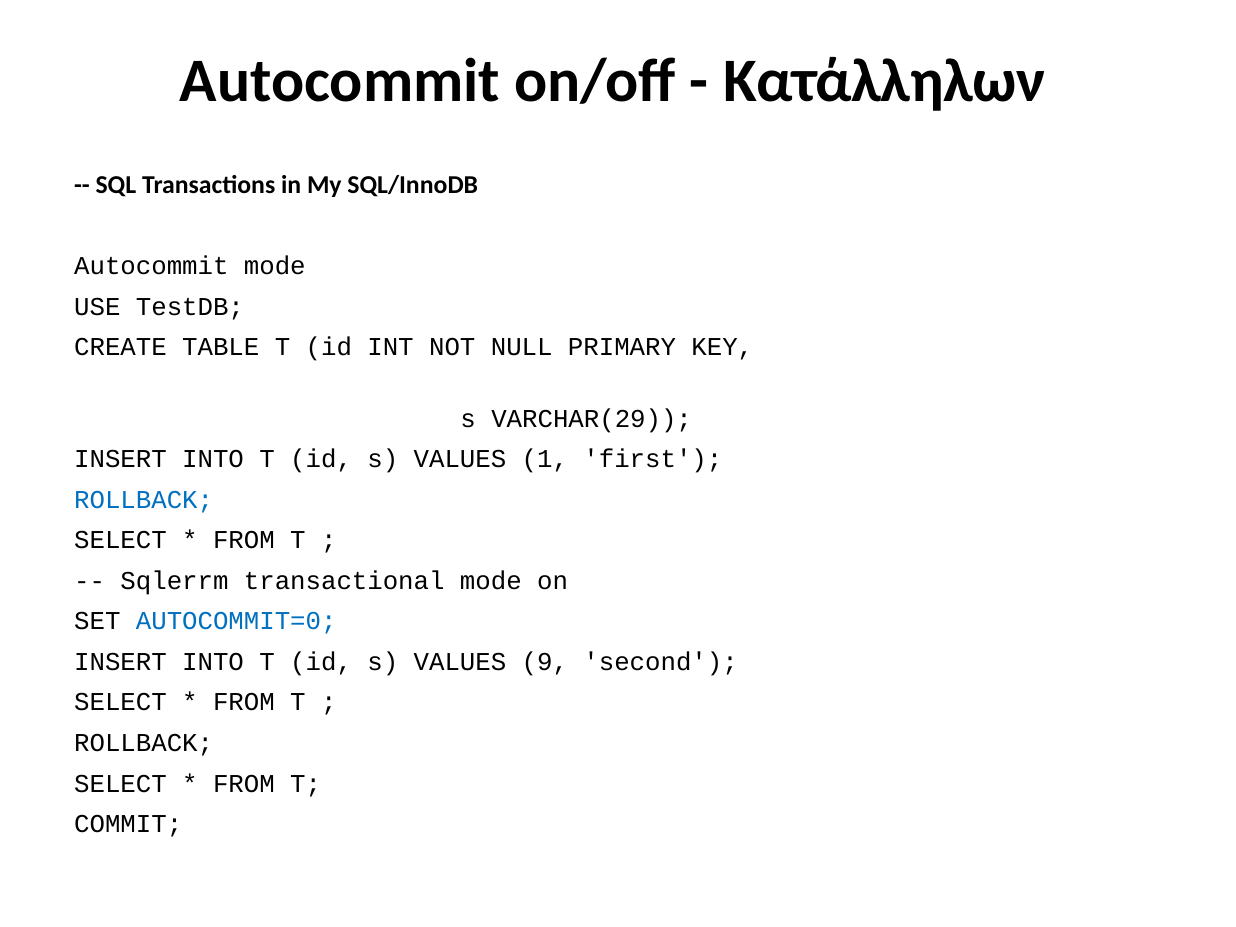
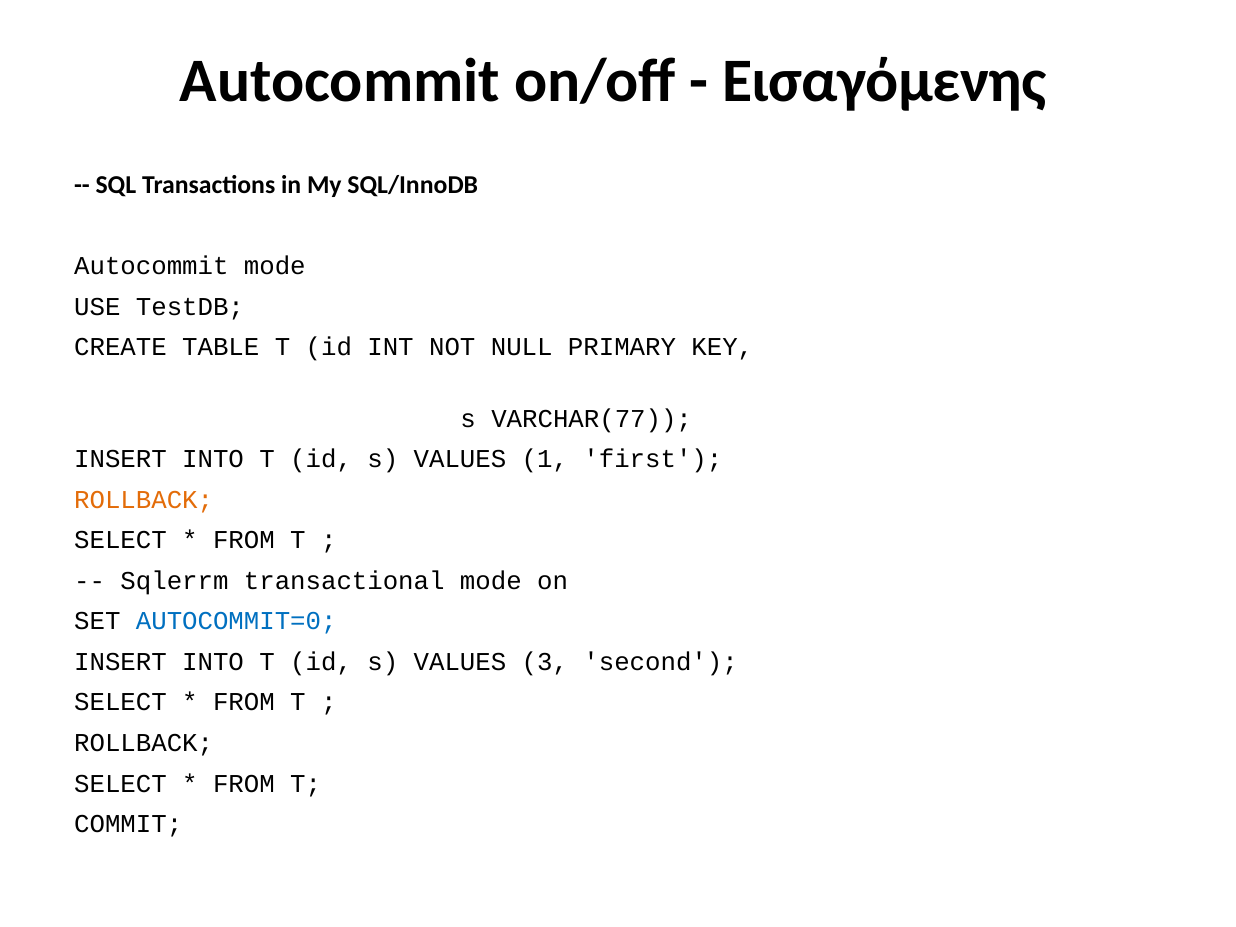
Κατάλληλων: Κατάλληλων -> Εισαγόμενης
VARCHAR(29: VARCHAR(29 -> VARCHAR(77
ROLLBACK at (144, 500) colour: blue -> orange
9: 9 -> 3
